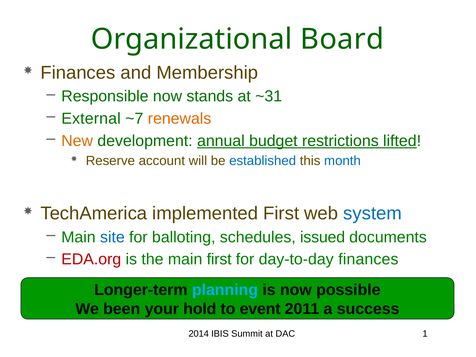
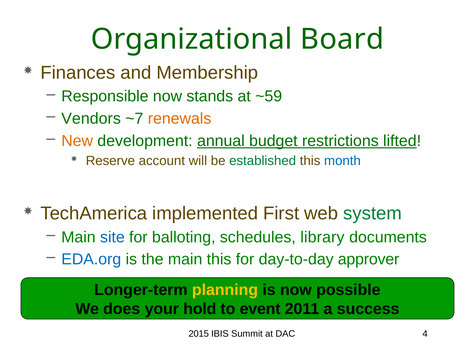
~31: ~31 -> ~59
External: External -> Vendors
established colour: blue -> green
system colour: blue -> green
issued: issued -> library
EDA.org colour: red -> blue
main first: first -> this
day-to-day finances: finances -> approver
planning colour: light blue -> yellow
been: been -> does
2014: 2014 -> 2015
1: 1 -> 4
